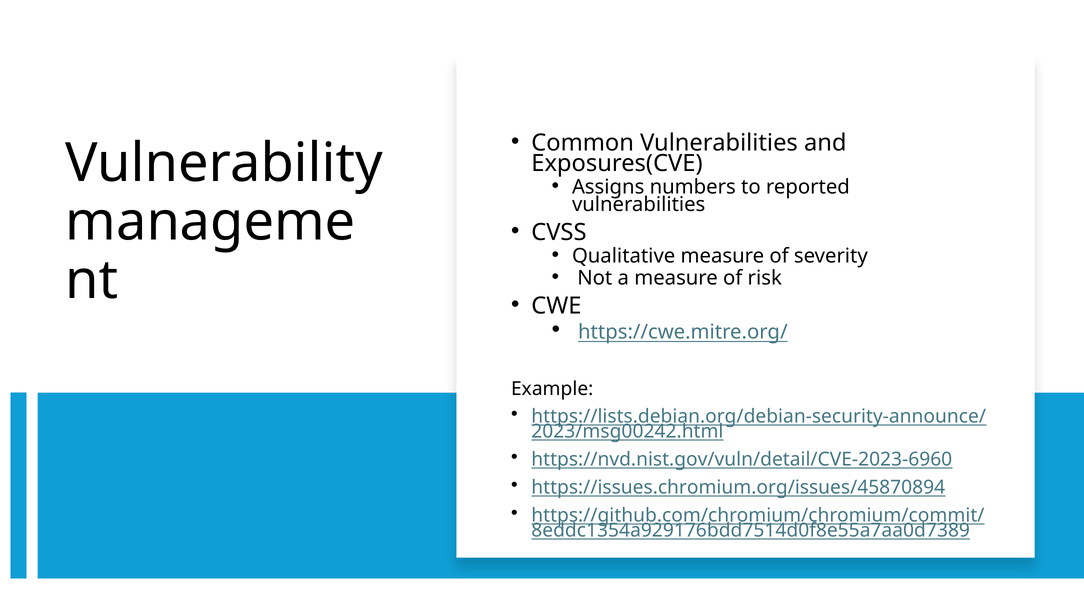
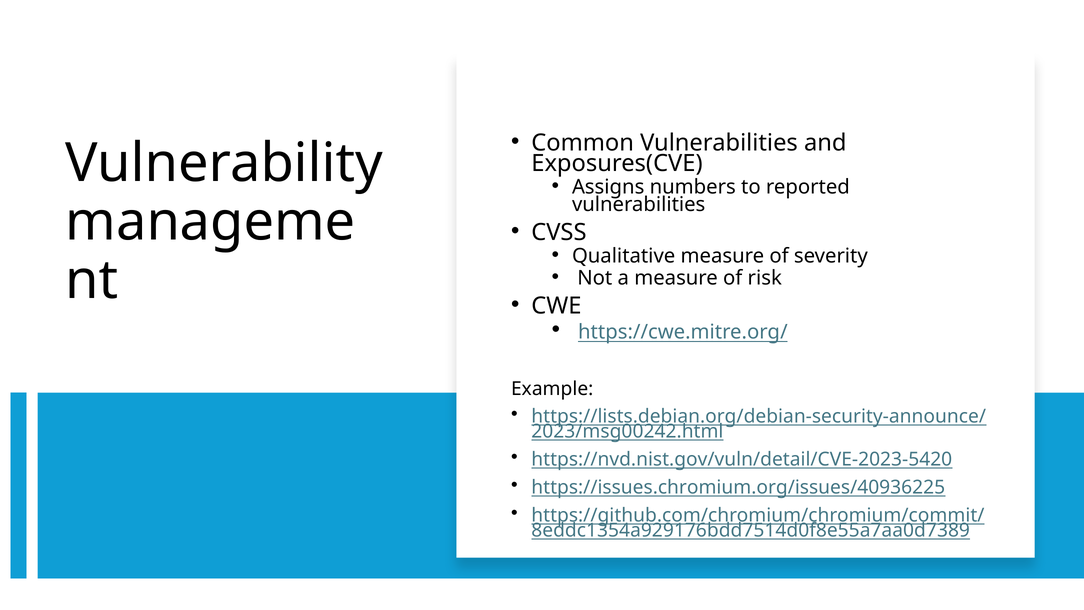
https://nvd.nist.gov/vuln/detail/CVE-2023-6960: https://nvd.nist.gov/vuln/detail/CVE-2023-6960 -> https://nvd.nist.gov/vuln/detail/CVE-2023-5420
https://issues.chromium.org/issues/45870894: https://issues.chromium.org/issues/45870894 -> https://issues.chromium.org/issues/40936225
